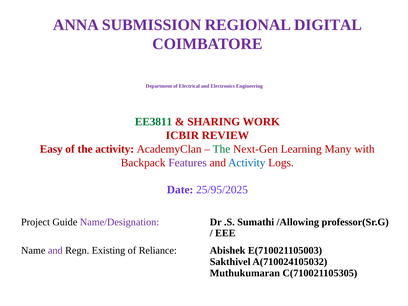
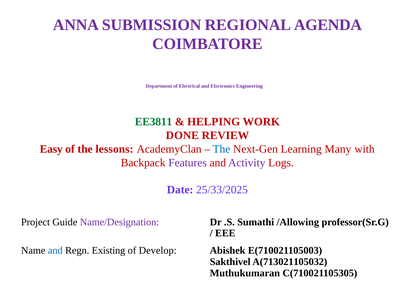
DIGITAL: DIGITAL -> AGENDA
SHARING: SHARING -> HELPING
ICBIR: ICBIR -> DONE
the activity: activity -> lessons
The at (222, 149) colour: green -> blue
Activity at (247, 163) colour: blue -> purple
25/95/2025: 25/95/2025 -> 25/33/2025
and at (55, 251) colour: purple -> blue
Reliance: Reliance -> Develop
A(710024105032: A(710024105032 -> A(713021105032
